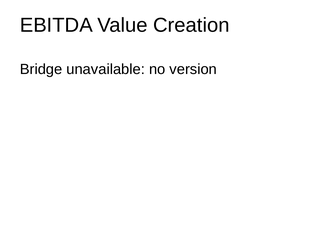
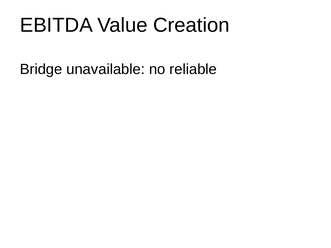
version: version -> reliable
